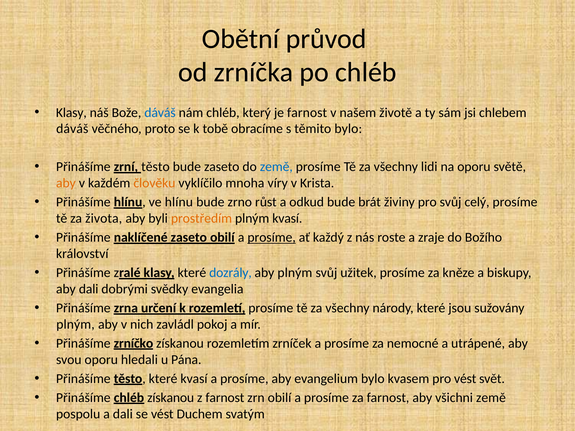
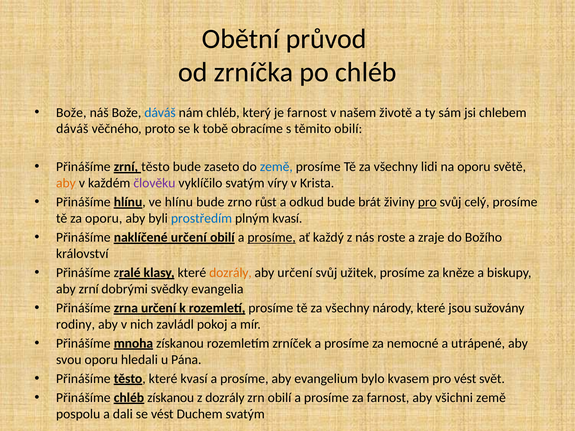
Klasy at (71, 113): Klasy -> Bože
těmito bylo: bylo -> obilí
člověku colour: orange -> purple
vyklíčilo mnoha: mnoha -> svatým
pro at (427, 202) underline: none -> present
za života: života -> oporu
prostředím colour: orange -> blue
naklíčené zaseto: zaseto -> určení
dozrály at (230, 273) colour: blue -> orange
aby plným: plným -> určení
aby dali: dali -> zrní
plným at (75, 324): plným -> rodiny
zrníčko: zrníčko -> mnoha
z farnost: farnost -> dozrály
